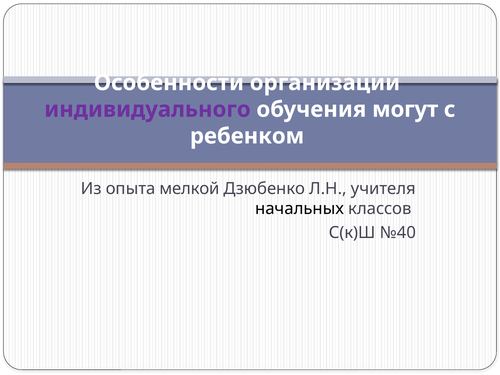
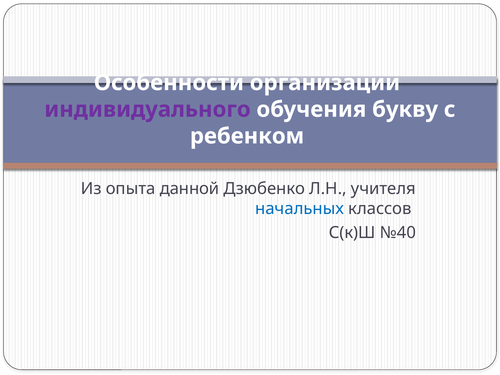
могут: могут -> букву
мелкой: мелкой -> данной
начальных colour: black -> blue
